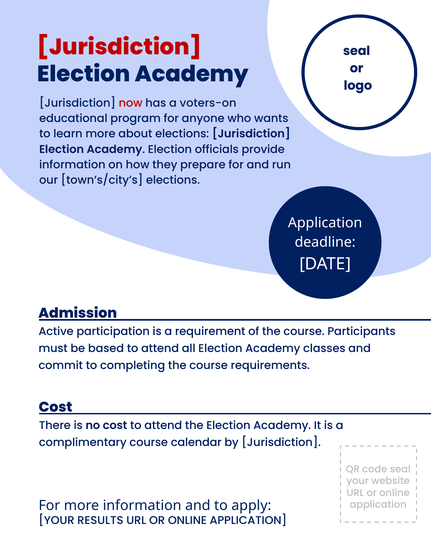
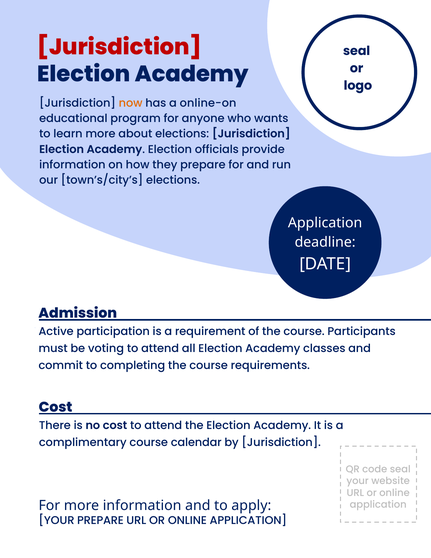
now colour: red -> orange
voters-on: voters-on -> online-on
based: based -> voting
YOUR RESULTS: RESULTS -> PREPARE
